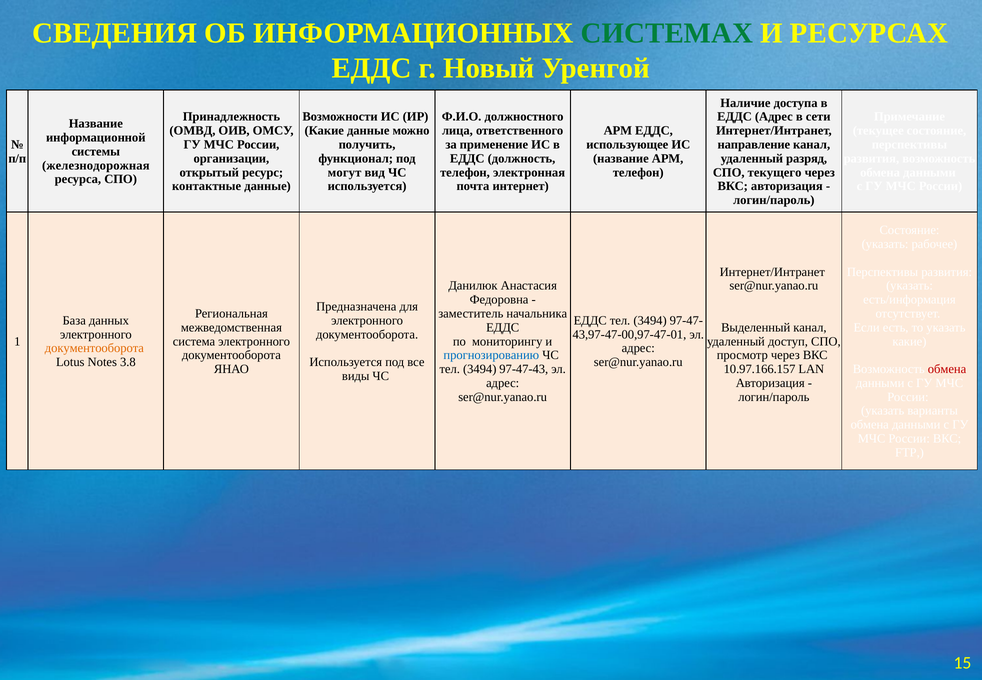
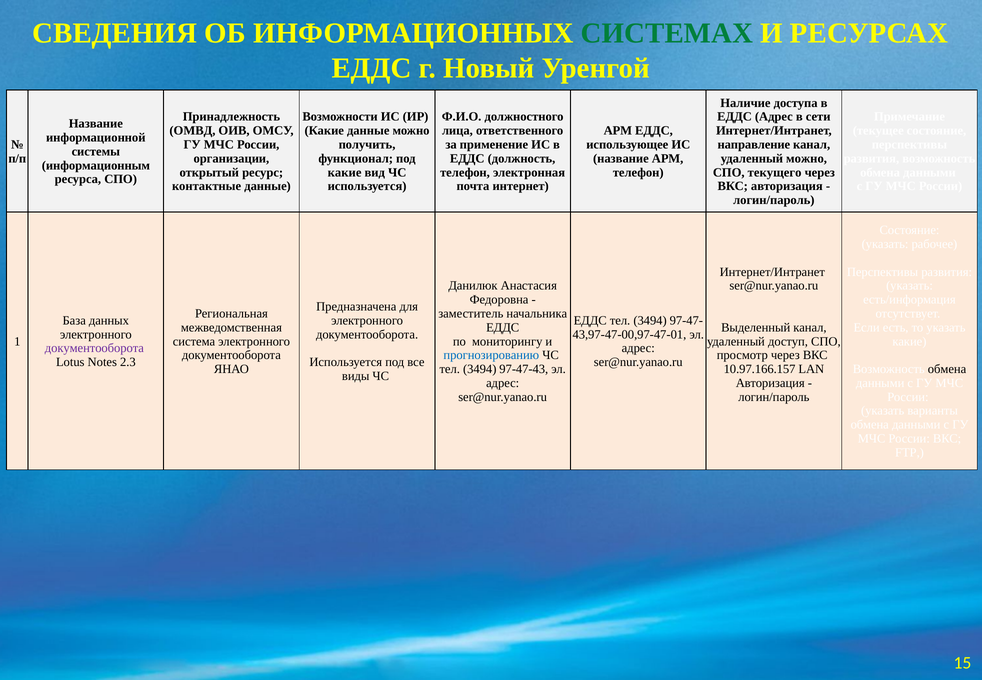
удаленный разряд: разряд -> можно
железнодорожная: железнодорожная -> информационным
могут at (345, 172): могут -> какие
документооборота at (94, 348) colour: orange -> purple
3.8: 3.8 -> 2.3
обмена at (947, 369) colour: red -> black
